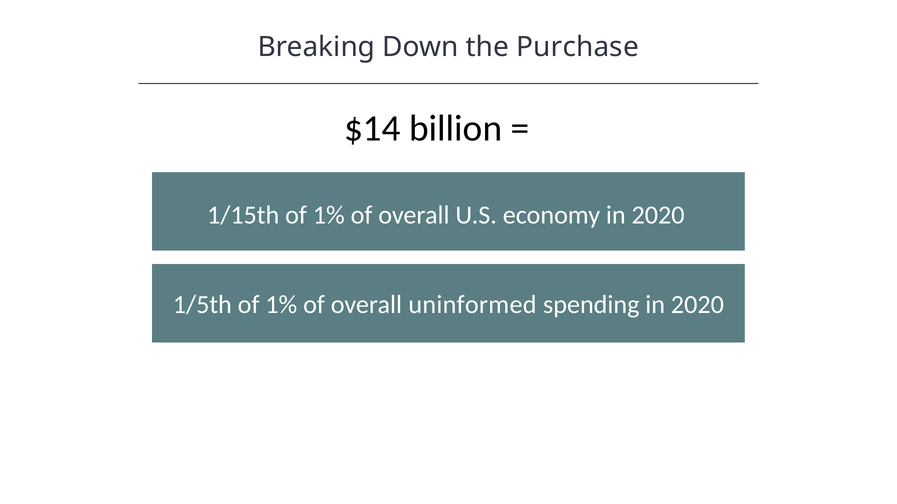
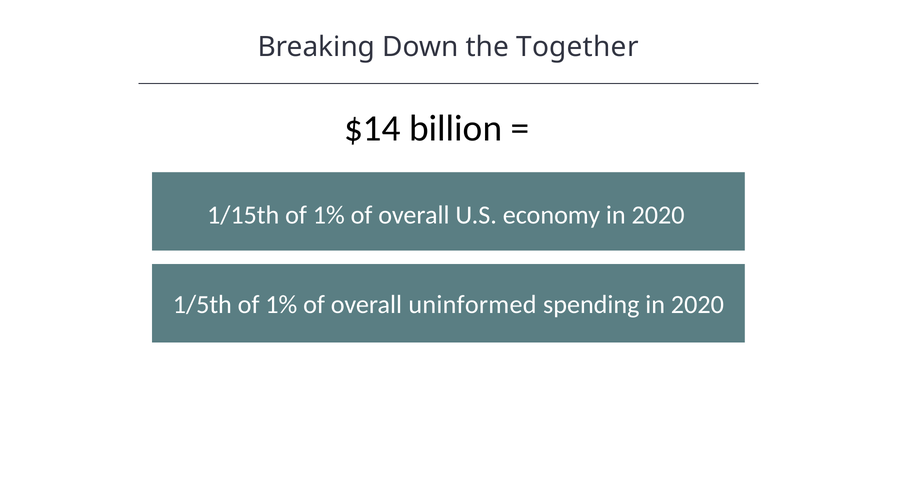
Purchase: Purchase -> Together
